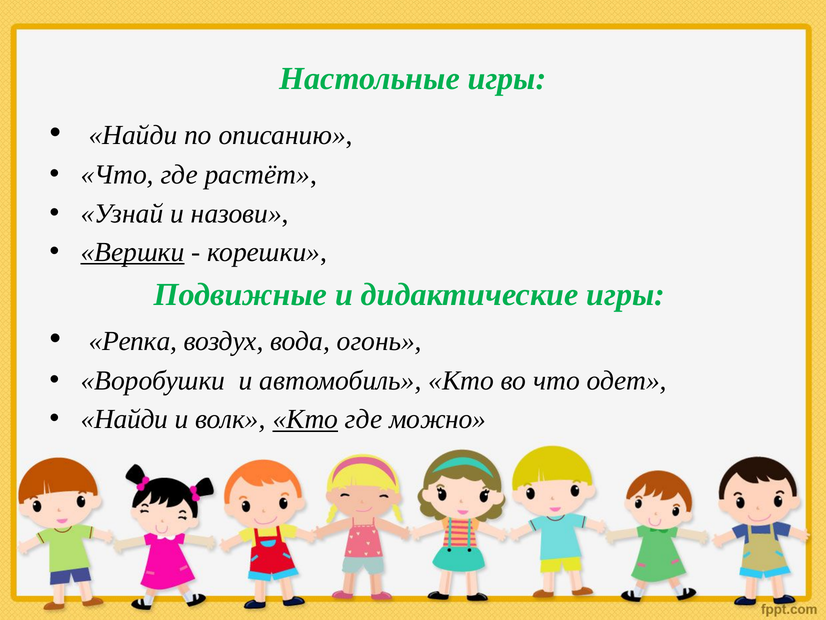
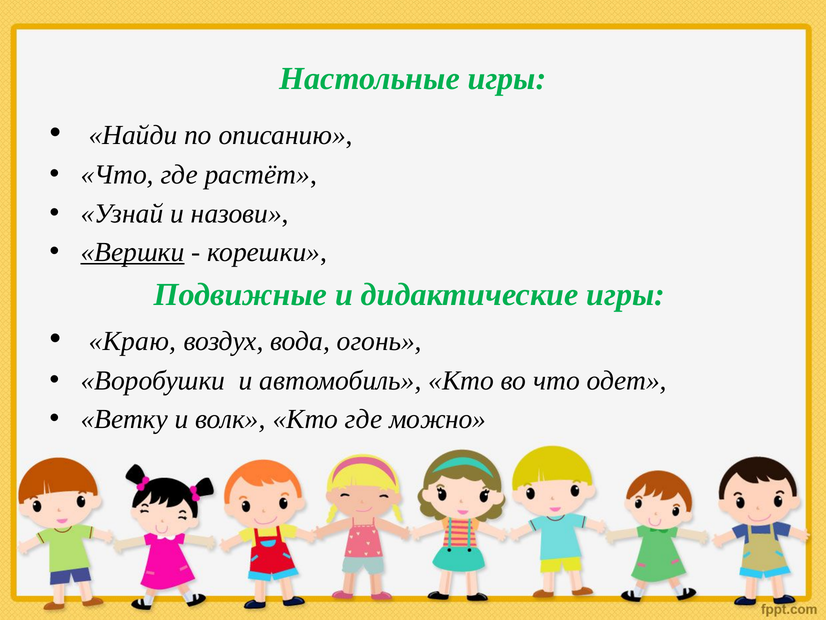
Репка: Репка -> Краю
Найди at (124, 419): Найди -> Ветку
Кто at (305, 419) underline: present -> none
